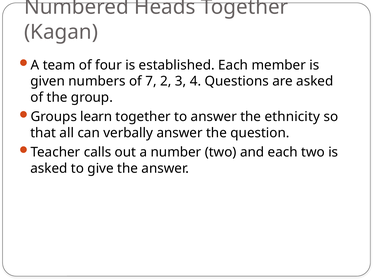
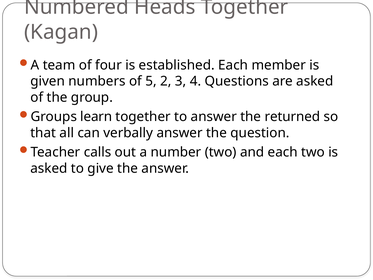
7: 7 -> 5
ethnicity: ethnicity -> returned
